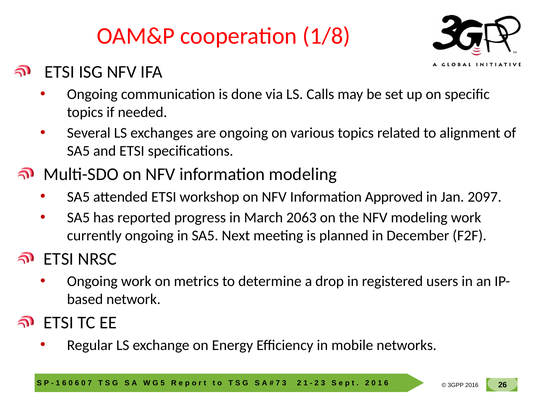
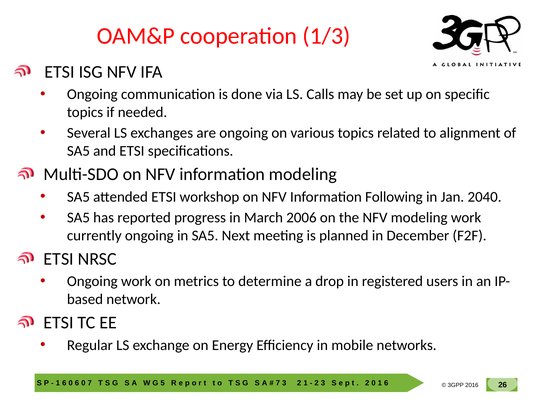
1/8: 1/8 -> 1/3
Approved: Approved -> Following
2097: 2097 -> 2040
2063: 2063 -> 2006
